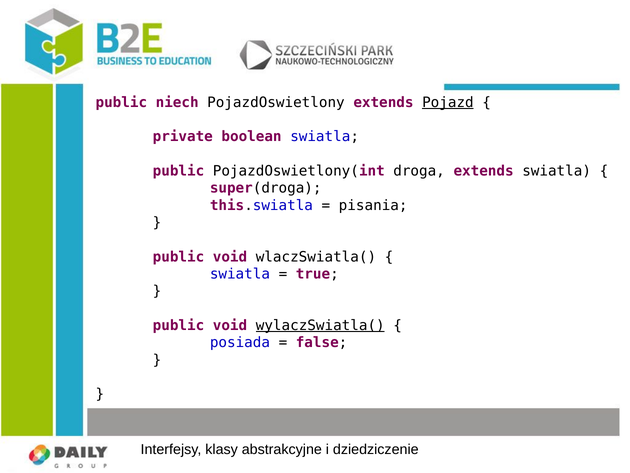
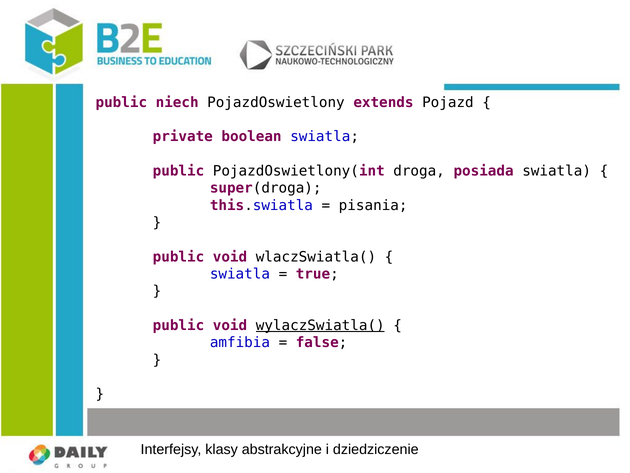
Pojazd underline: present -> none
droga extends: extends -> posiada
posiada: posiada -> amfibia
